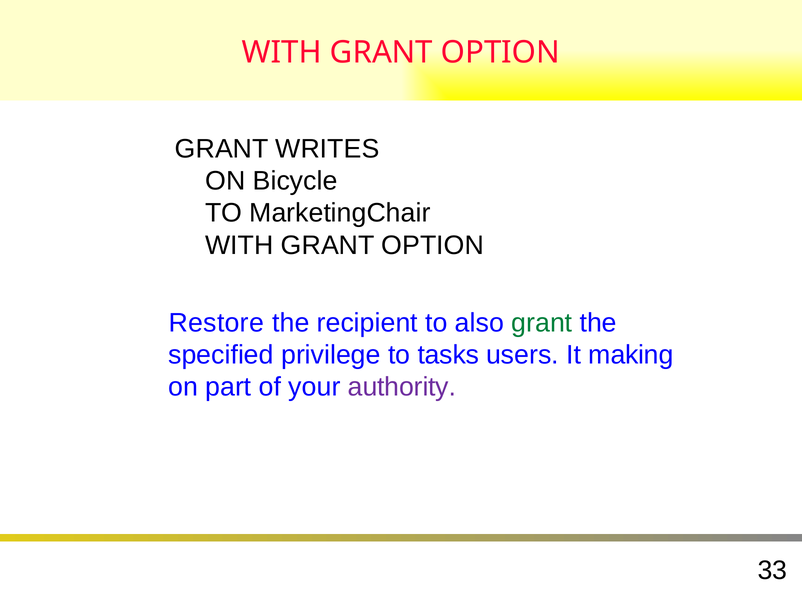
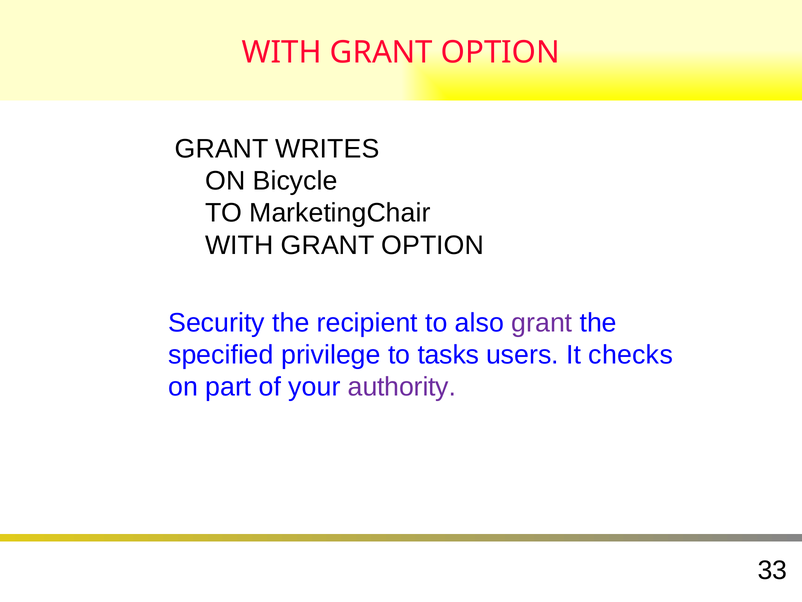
Restore: Restore -> Security
grant at (542, 323) colour: green -> purple
making: making -> checks
